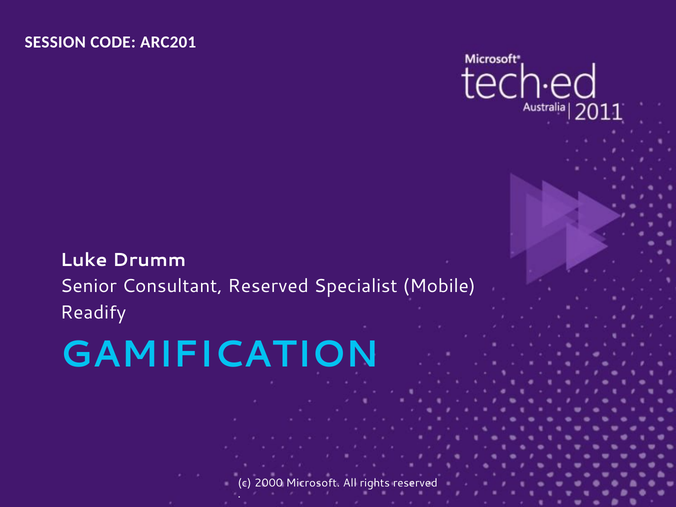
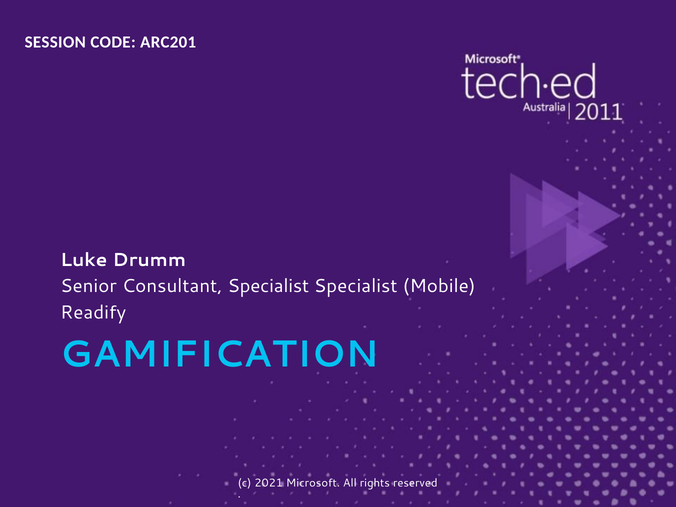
Consultant Reserved: Reserved -> Specialist
2000: 2000 -> 2021
